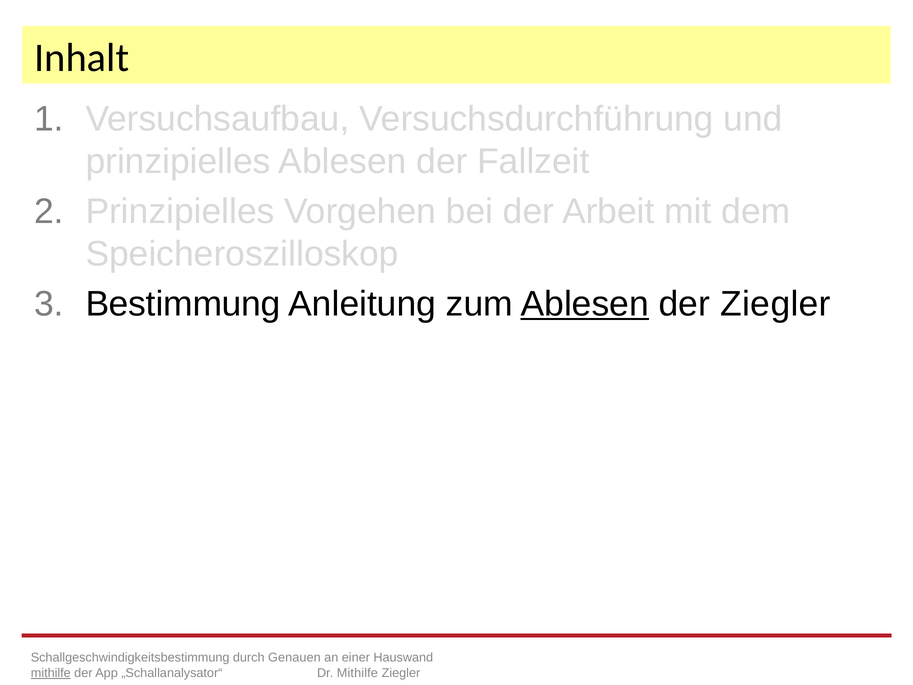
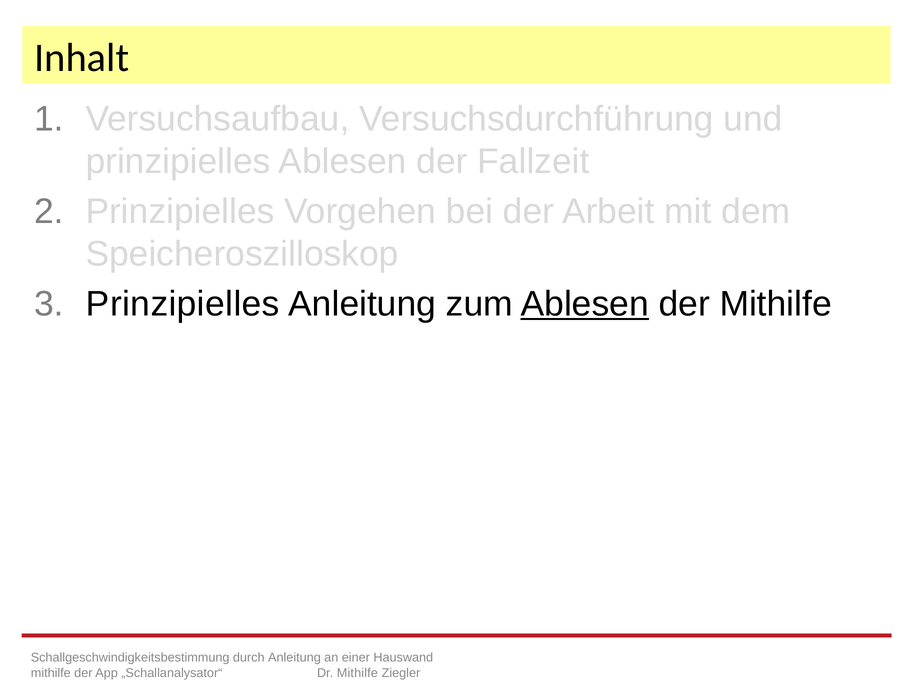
Bestimmung at (183, 304): Bestimmung -> Prinzipielles
der Ziegler: Ziegler -> Mithilfe
durch Genauen: Genauen -> Anleitung
mithilfe at (51, 673) underline: present -> none
